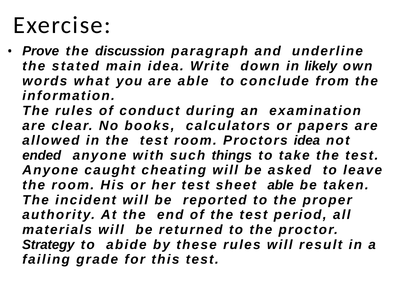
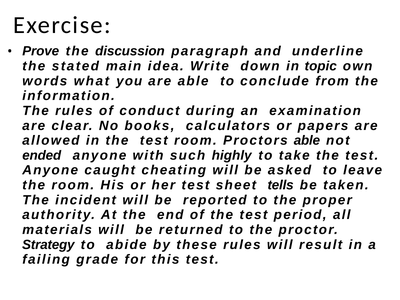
likely: likely -> topic
Proctors idea: idea -> able
things: things -> highly
sheet able: able -> tells
